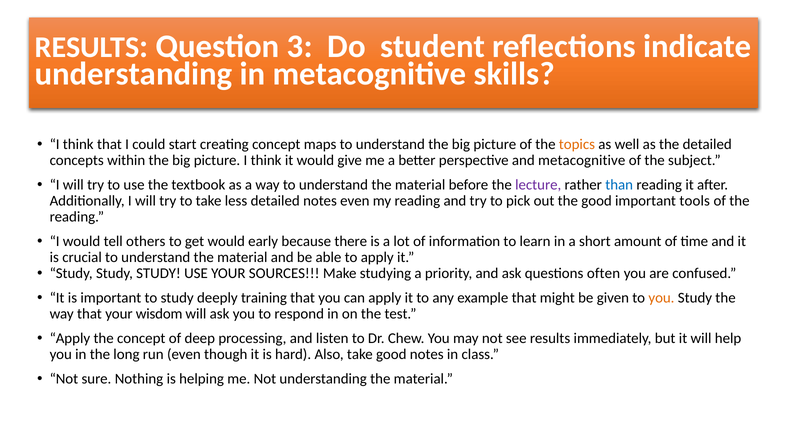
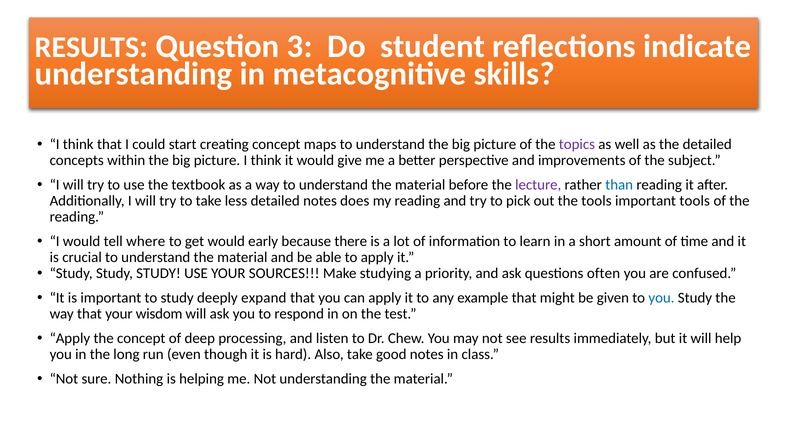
topics colour: orange -> purple
and metacognitive: metacognitive -> improvements
notes even: even -> does
the good: good -> tools
others: others -> where
training: training -> expand
you at (661, 298) colour: orange -> blue
